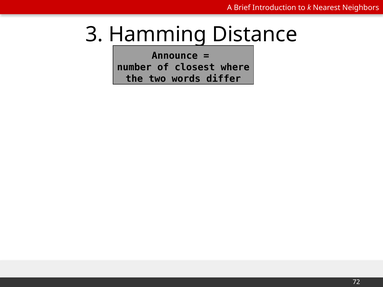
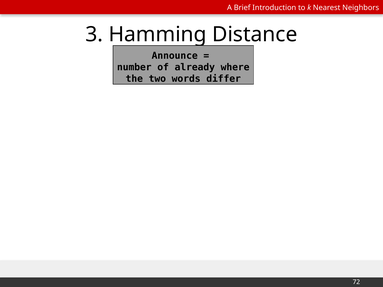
closest: closest -> already
